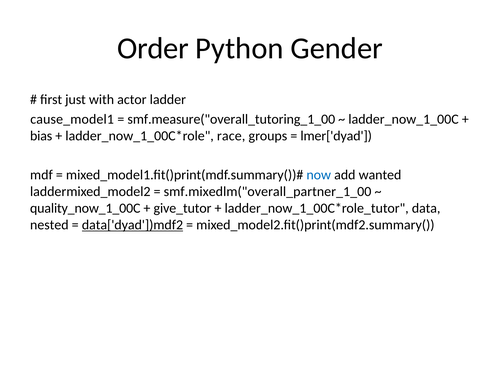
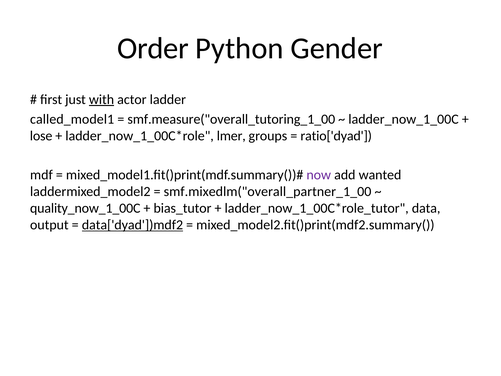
with underline: none -> present
cause_model1: cause_model1 -> called_model1
bias: bias -> lose
race: race -> lmer
lmer['dyad: lmer['dyad -> ratio['dyad
now colour: blue -> purple
give_tutor: give_tutor -> bias_tutor
nested: nested -> output
